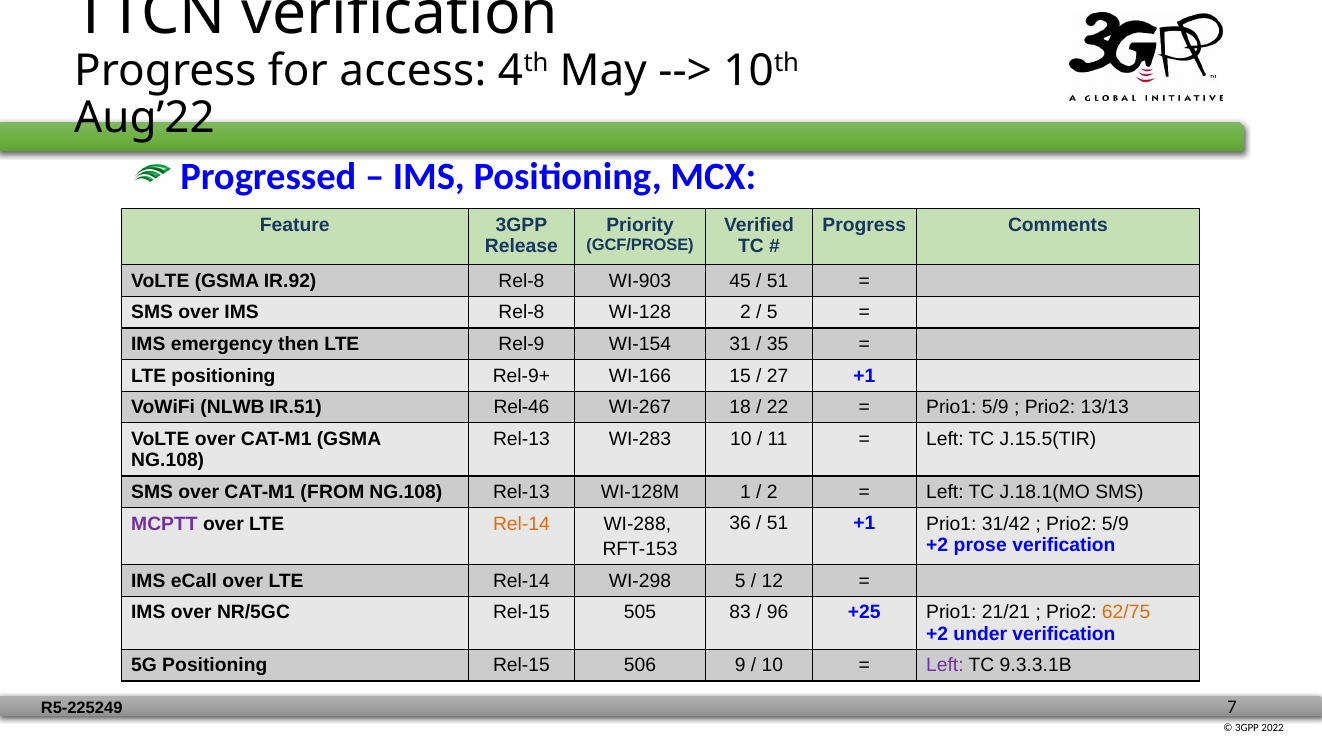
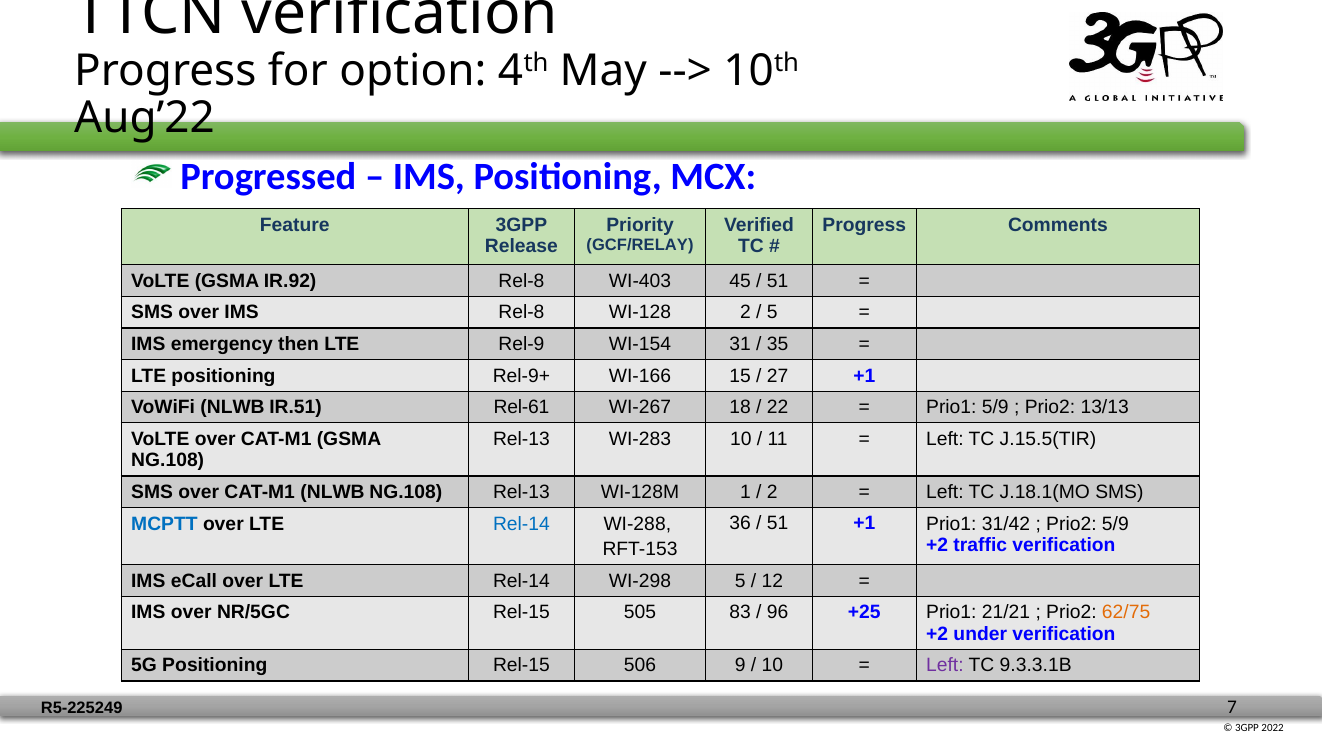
access: access -> option
GCF/PROSE: GCF/PROSE -> GCF/RELAY
WI-903: WI-903 -> WI-403
Rel-46: Rel-46 -> Rel-61
CAT-M1 FROM: FROM -> NLWB
MCPTT colour: purple -> blue
Rel-14 at (521, 523) colour: orange -> blue
prose: prose -> traffic
